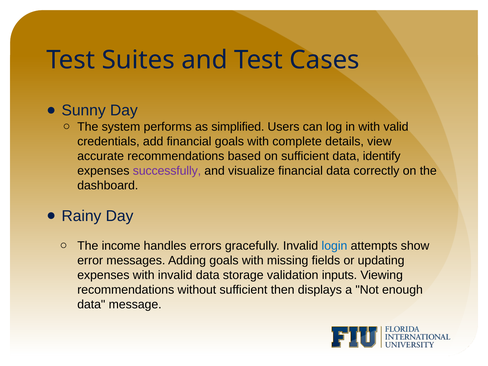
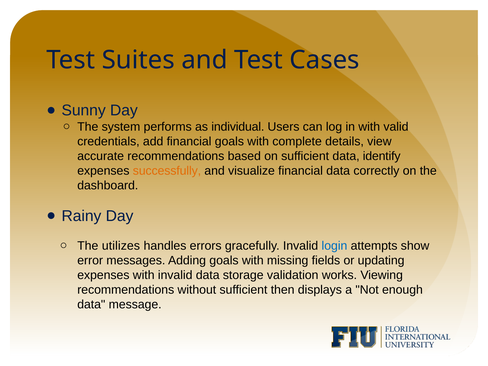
simplified: simplified -> individual
successfully colour: purple -> orange
income: income -> utilizes
inputs: inputs -> works
